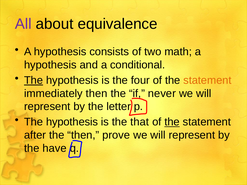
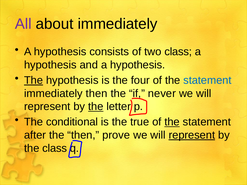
about equivalence: equivalence -> immediately
two math: math -> class
and a conditional: conditional -> hypothesis
statement at (207, 80) colour: orange -> blue
the at (96, 107) underline: none -> present
hypothesis at (72, 122): hypothesis -> conditional
that: that -> true
represent at (192, 135) underline: none -> present
the have: have -> class
